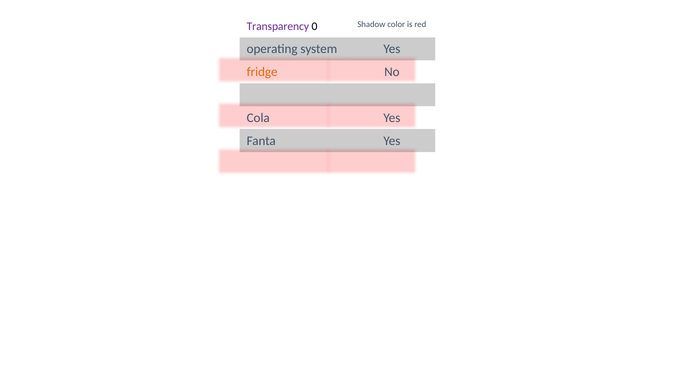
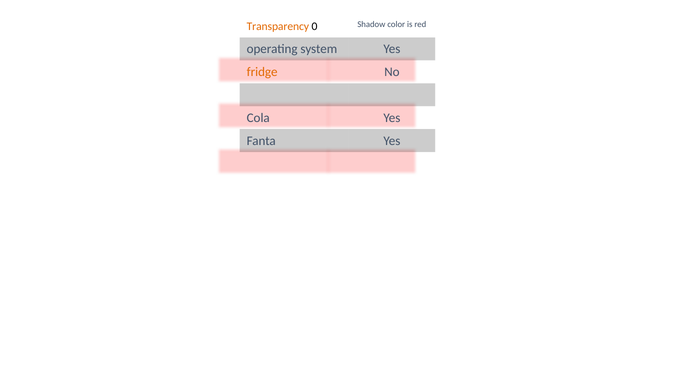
Transparency colour: purple -> orange
